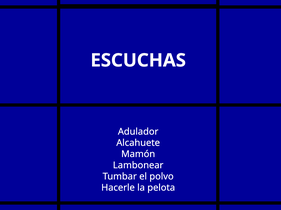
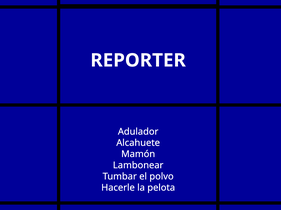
ESCUCHAS: ESCUCHAS -> REPORTER
